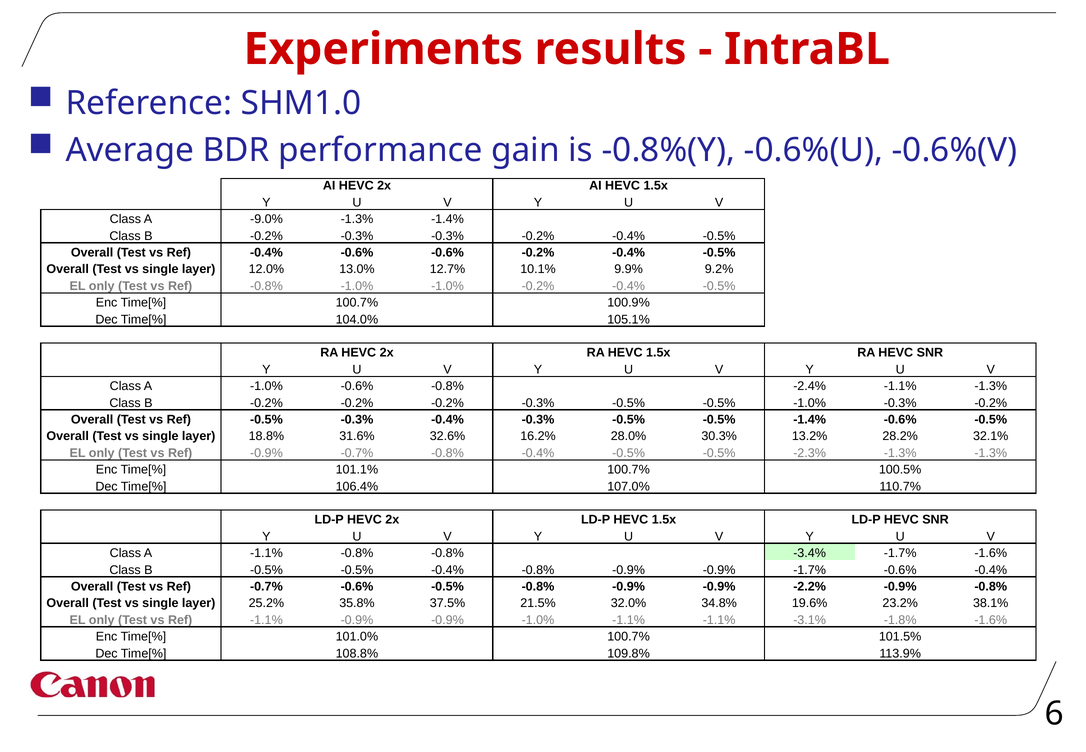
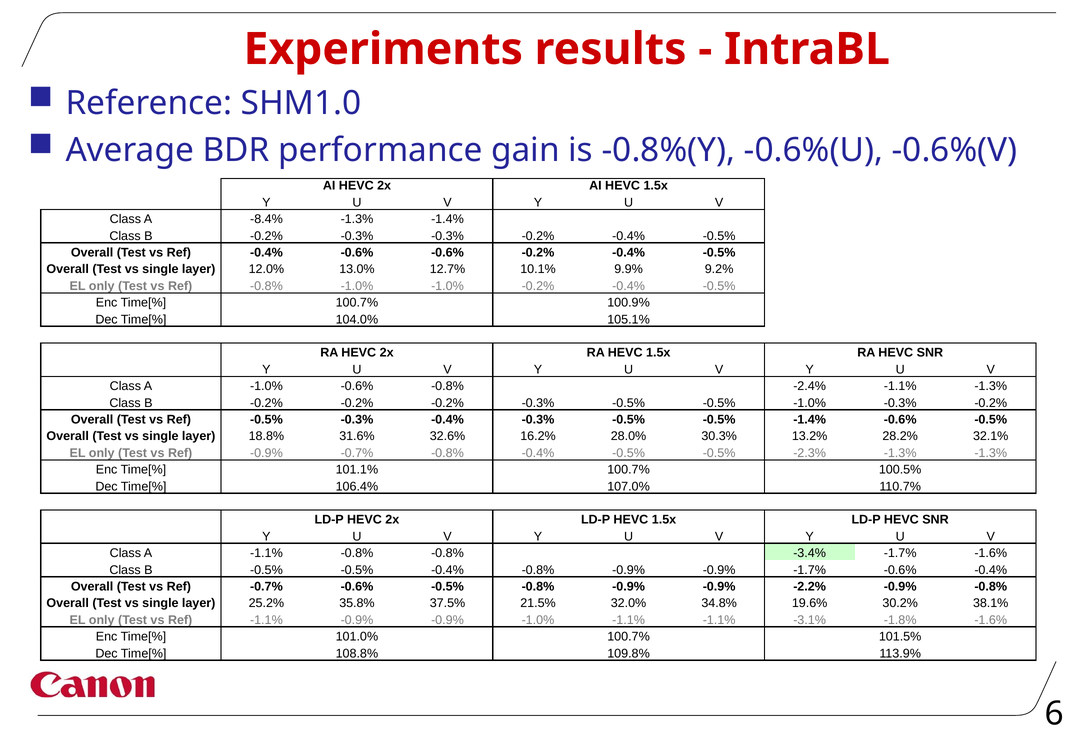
-9.0%: -9.0% -> -8.4%
23.2%: 23.2% -> 30.2%
